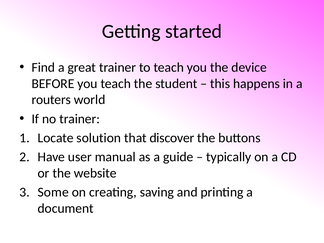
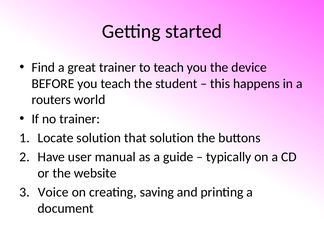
that discover: discover -> solution
Some: Some -> Voice
